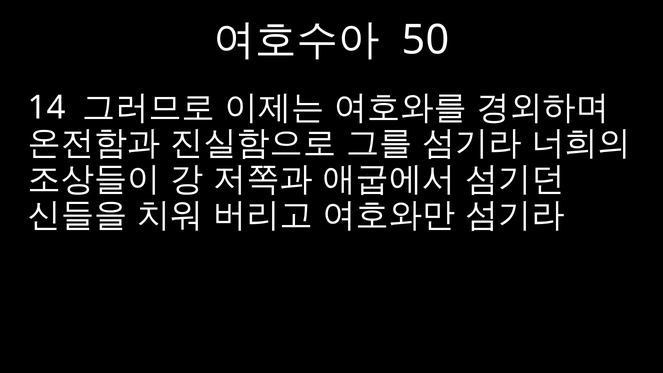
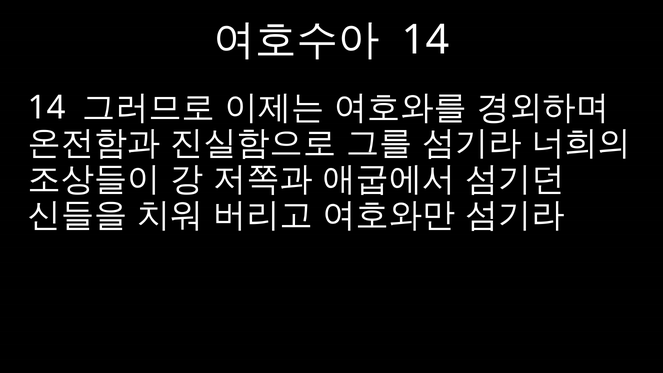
50 at (426, 40): 50 -> 14
